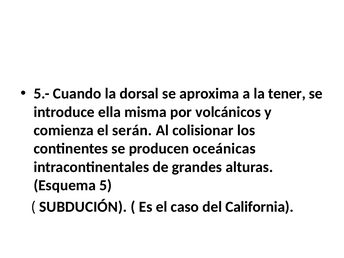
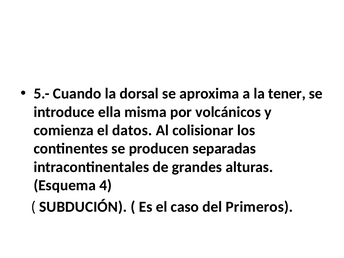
serán: serán -> datos
oceánicas: oceánicas -> separadas
5: 5 -> 4
California: California -> Primeros
